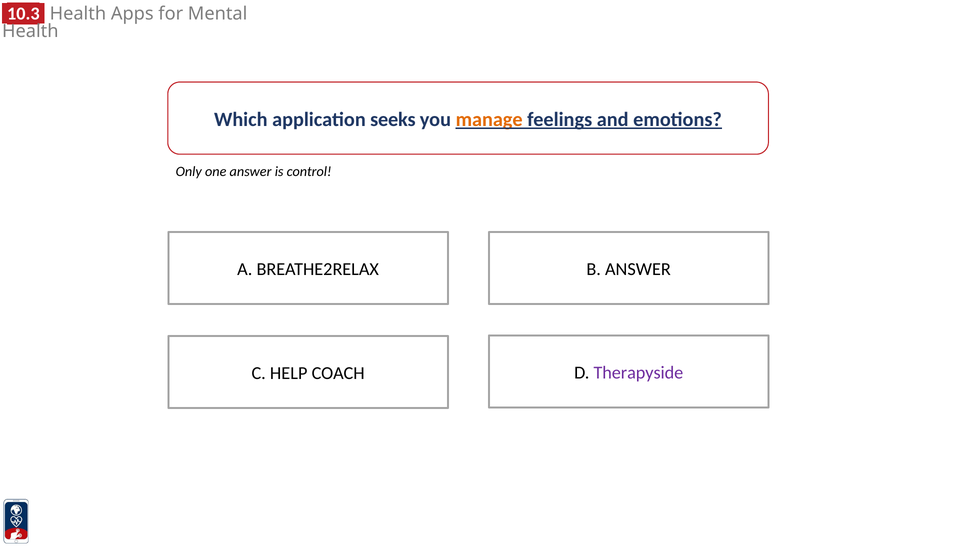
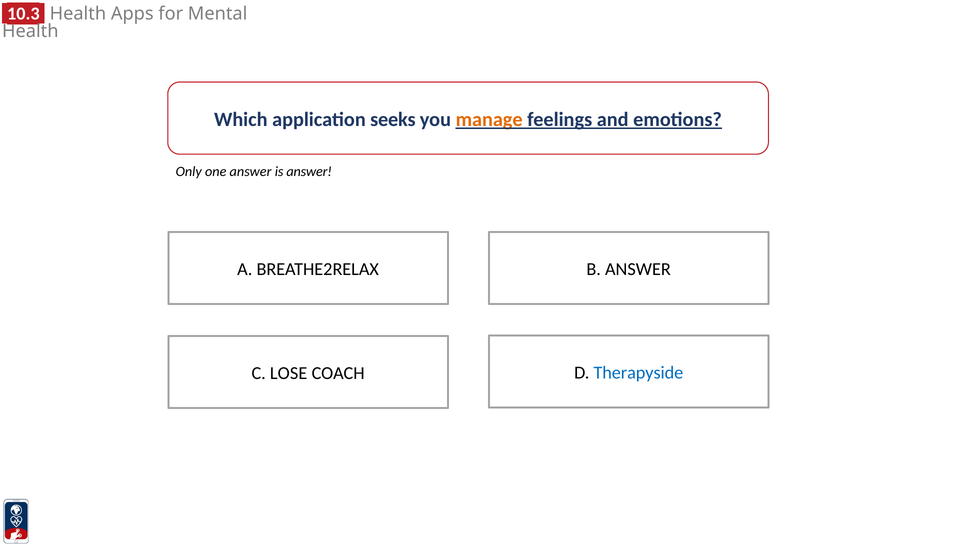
is control: control -> answer
Therapyside colour: purple -> blue
HELP: HELP -> LOSE
